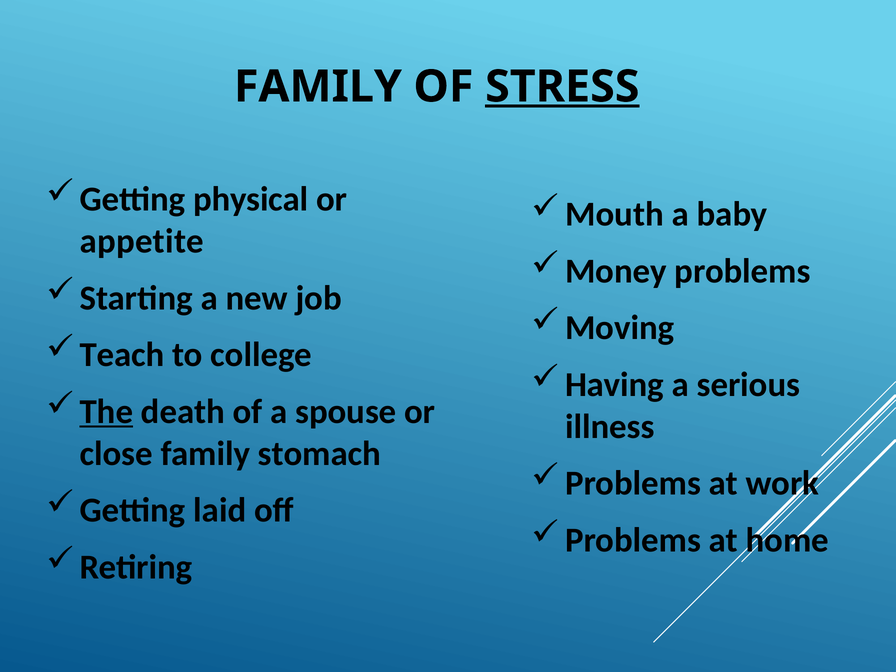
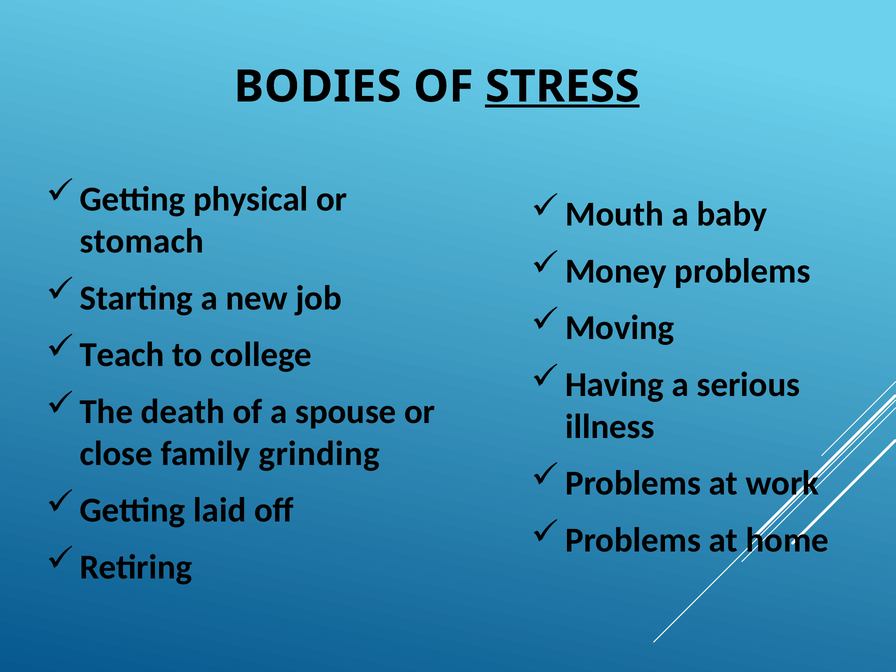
FAMILY at (318, 87): FAMILY -> BODIES
appetite: appetite -> stomach
The underline: present -> none
stomach: stomach -> grinding
